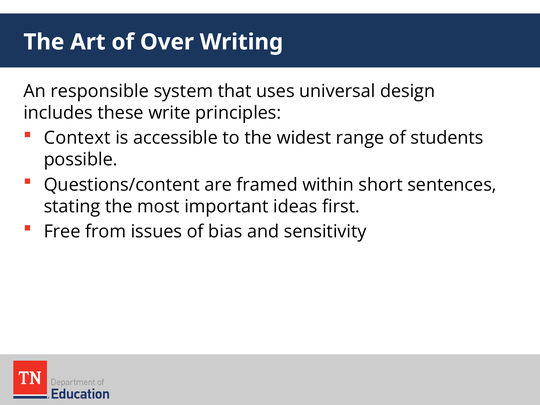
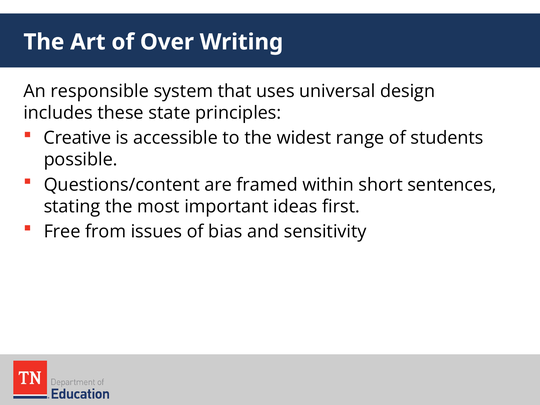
write: write -> state
Context: Context -> Creative
